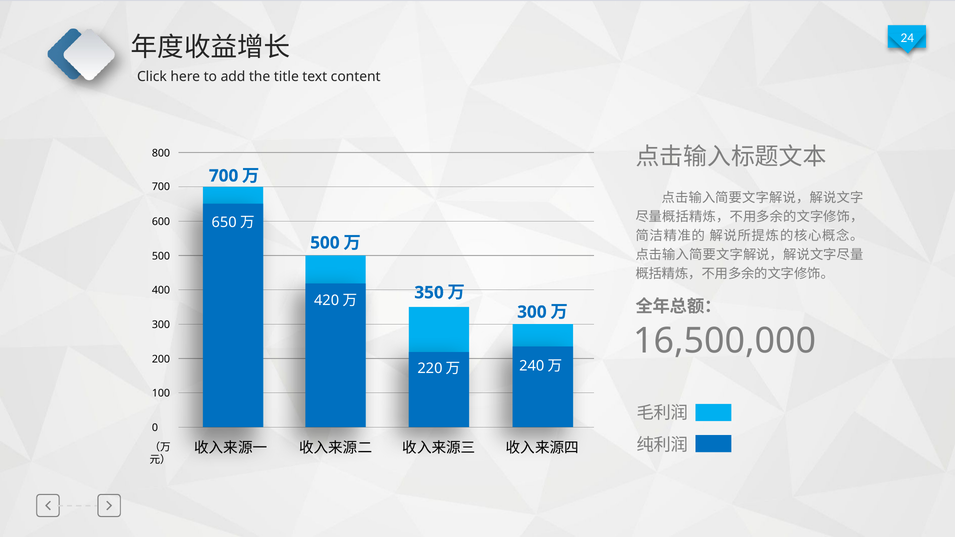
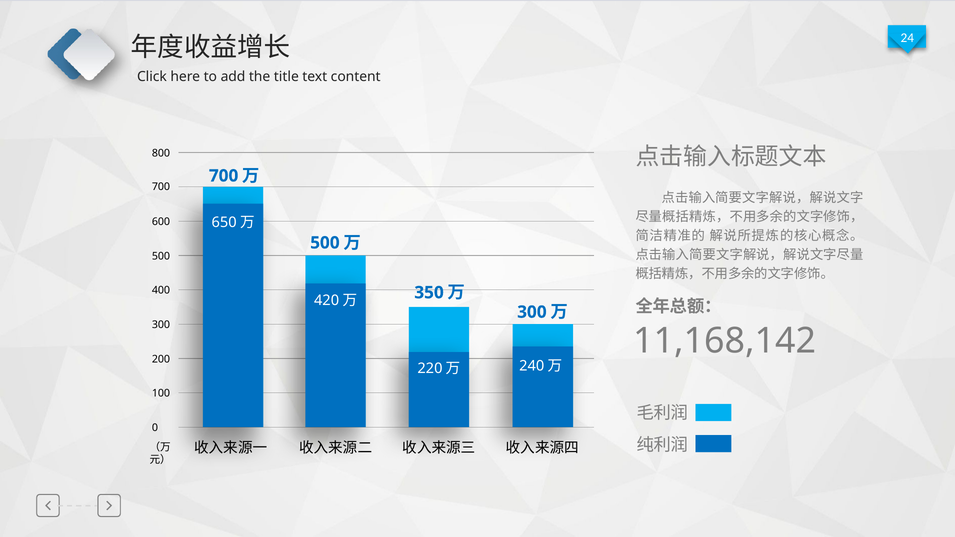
16,500,000: 16,500,000 -> 11,168,142
